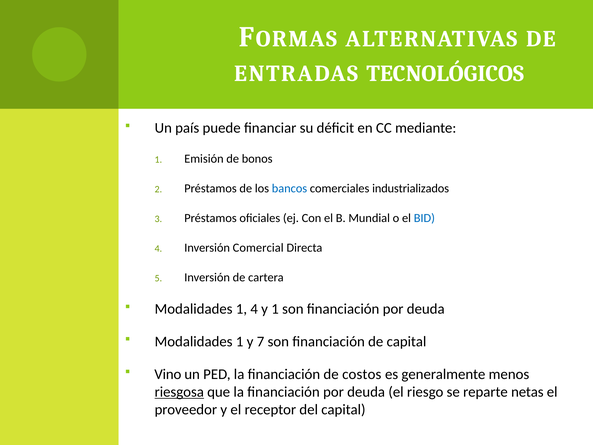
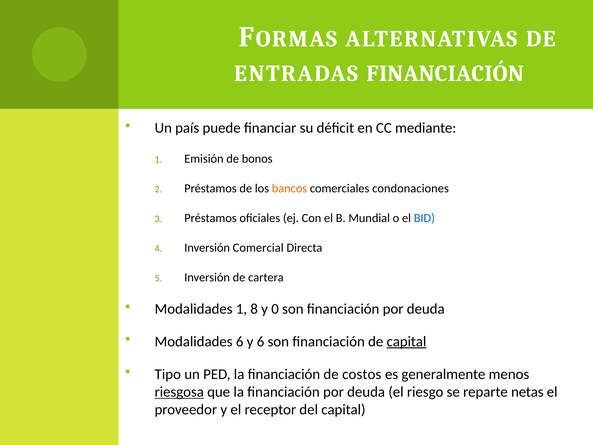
ENTRADAS TECNOLÓGICOS: TECNOLÓGICOS -> FINANCIACIÓN
bancos colour: blue -> orange
industrializados: industrializados -> condonaciones
1 4: 4 -> 8
y 1: 1 -> 0
1 at (240, 341): 1 -> 6
y 7: 7 -> 6
capital at (406, 341) underline: none -> present
Vino: Vino -> Tipo
